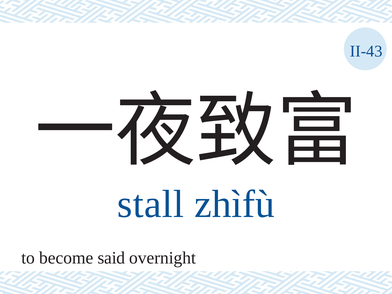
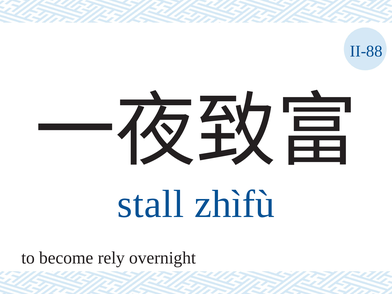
II-43: II-43 -> II-88
said: said -> rely
